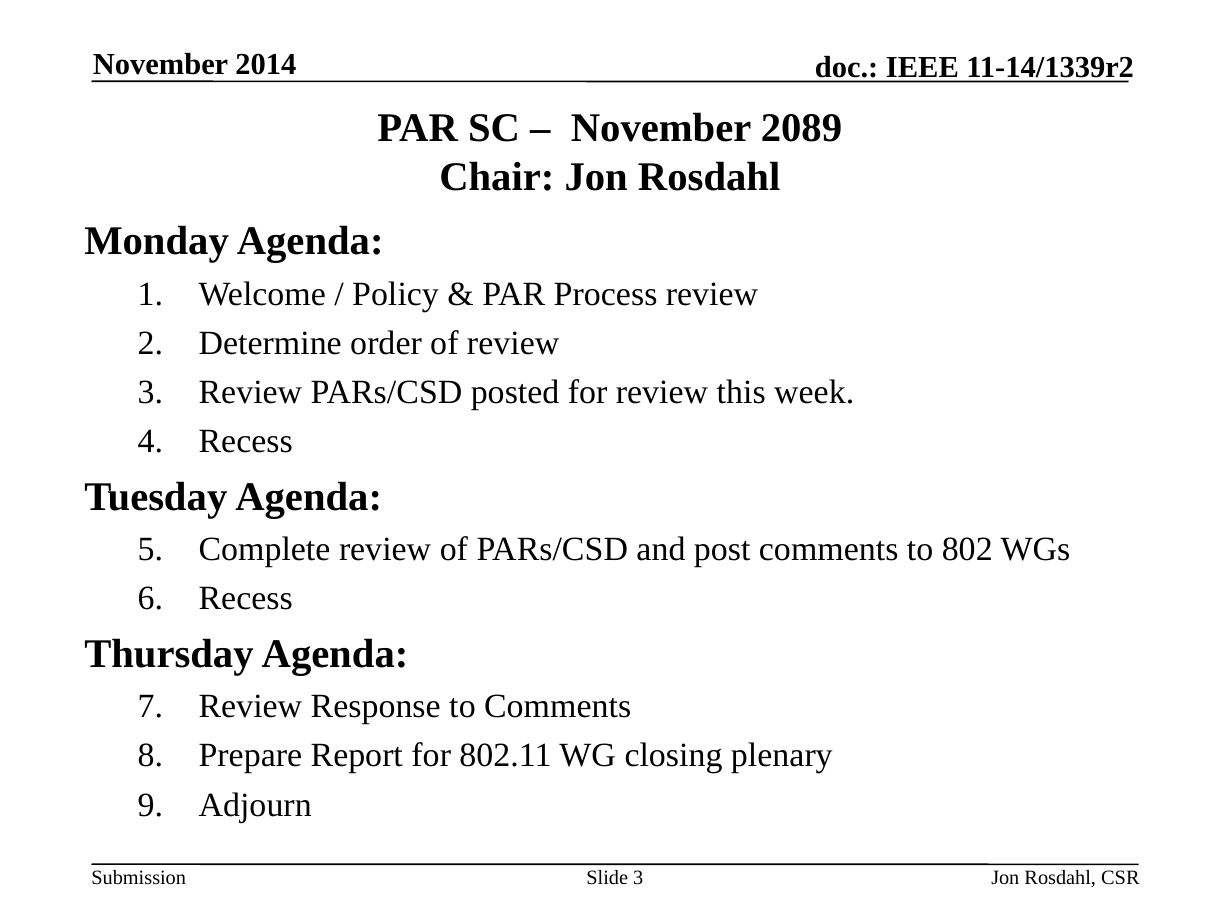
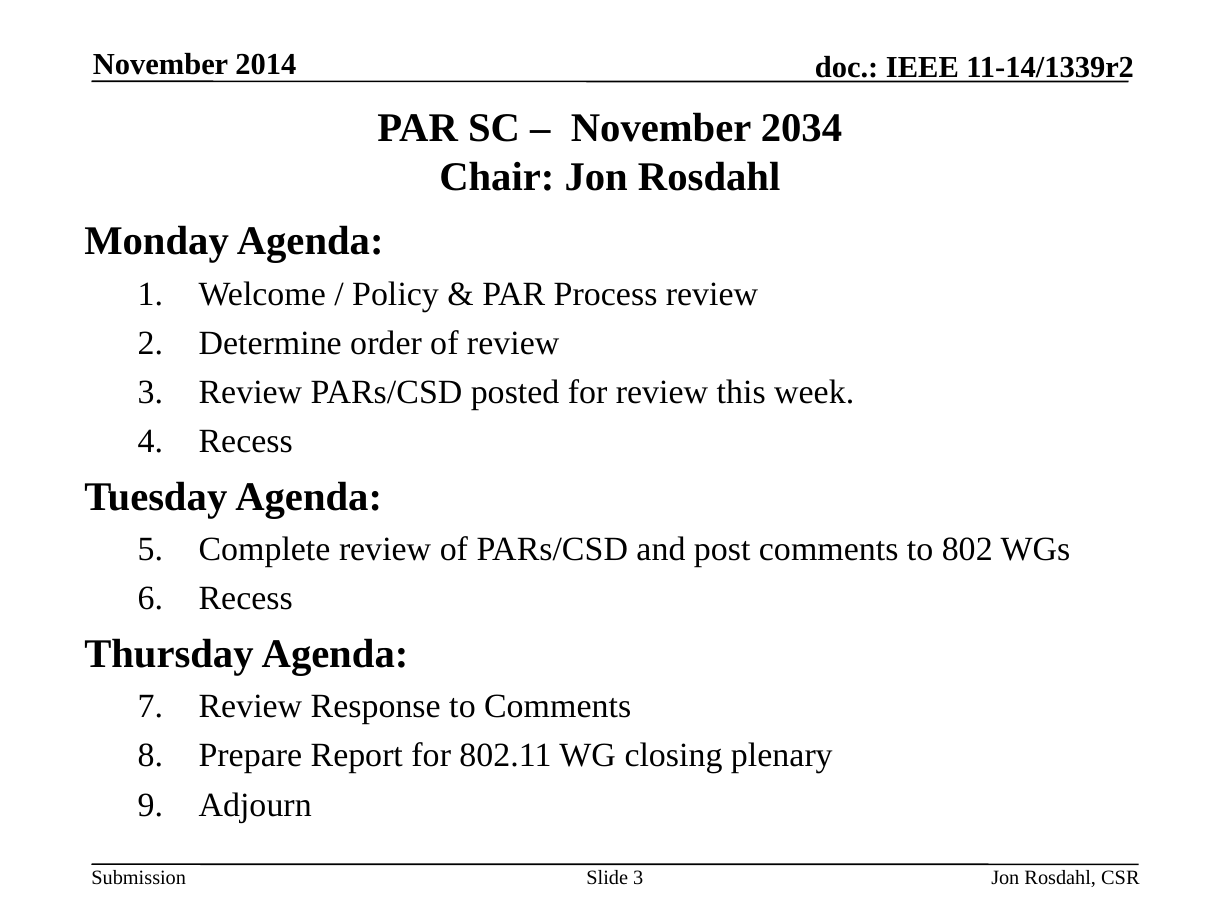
2089: 2089 -> 2034
